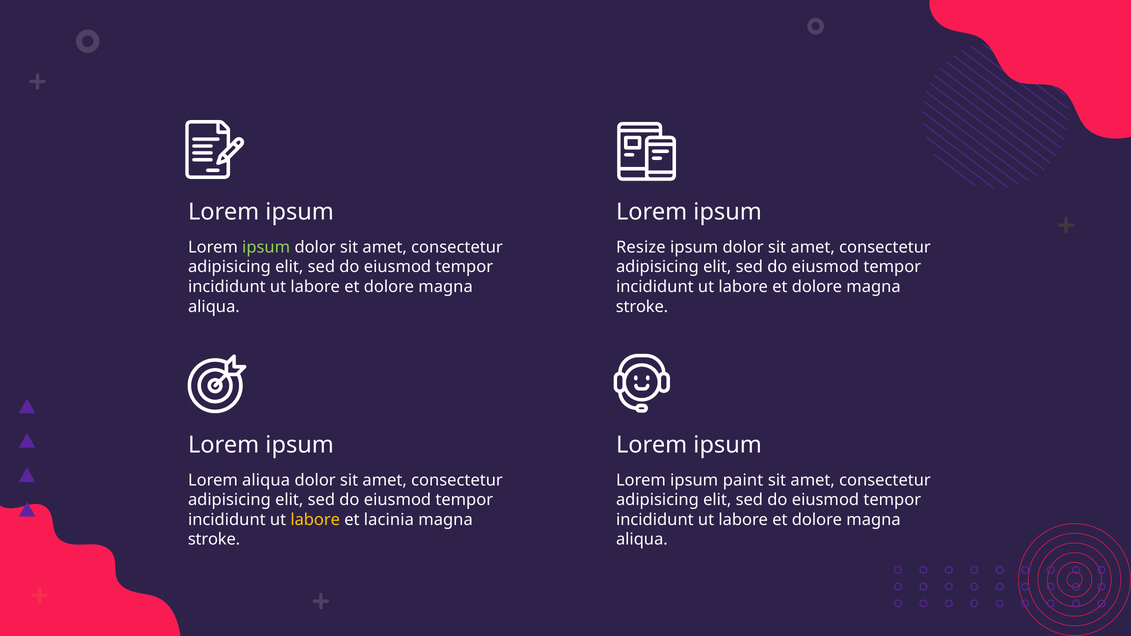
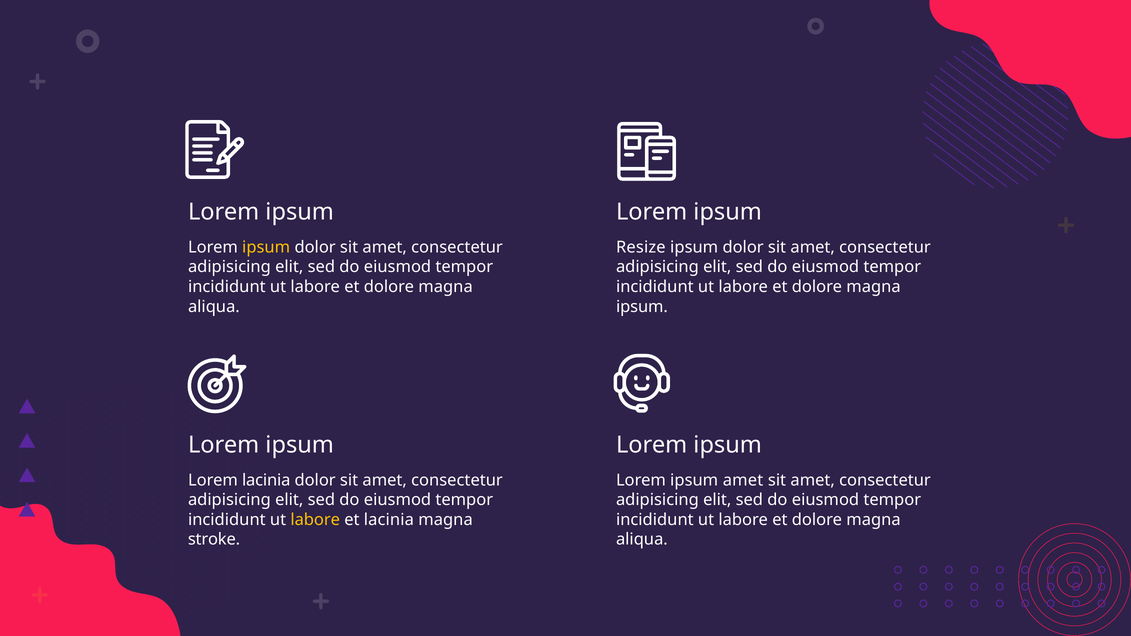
ipsum at (266, 247) colour: light green -> yellow
stroke at (642, 307): stroke -> ipsum
Lorem aliqua: aliqua -> lacinia
ipsum paint: paint -> amet
